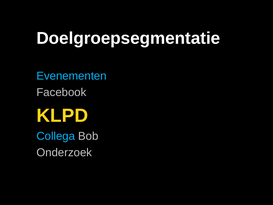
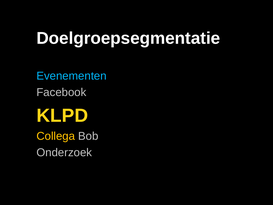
Collega colour: light blue -> yellow
